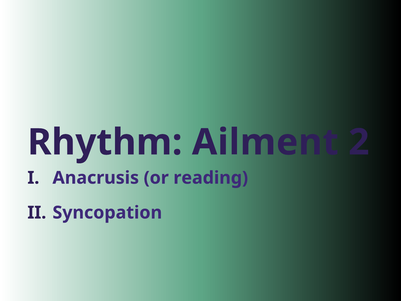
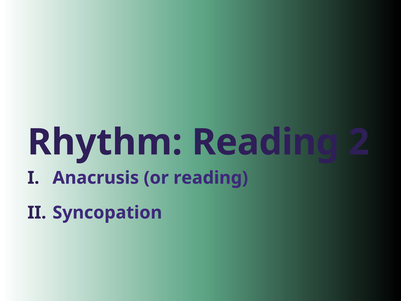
Rhythm Ailment: Ailment -> Reading
